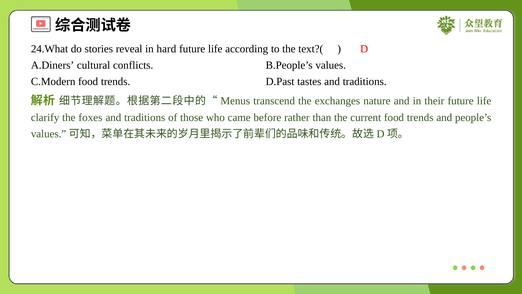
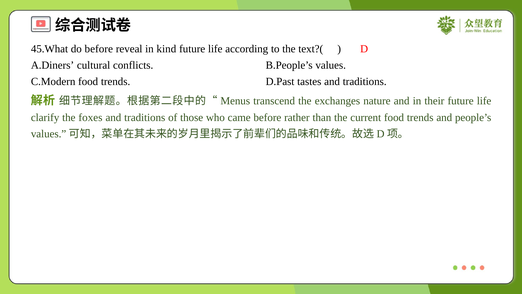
24.What: 24.What -> 45.What
do stories: stories -> before
hard: hard -> kind
